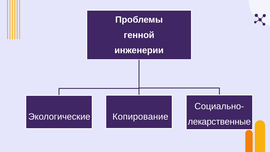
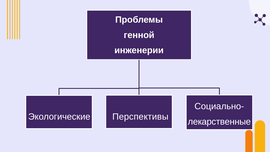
Копирование: Копирование -> Перспективы
